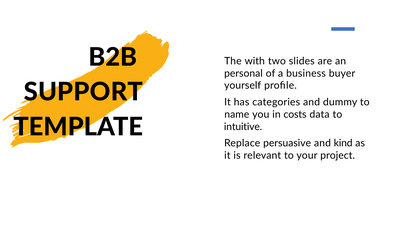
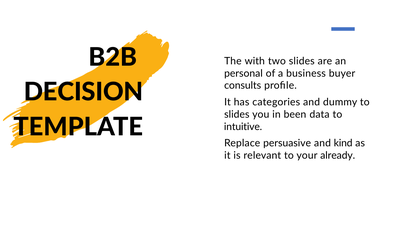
yourself: yourself -> consults
SUPPORT: SUPPORT -> DECISION
name at (237, 114): name -> slides
costs: costs -> been
project: project -> already
